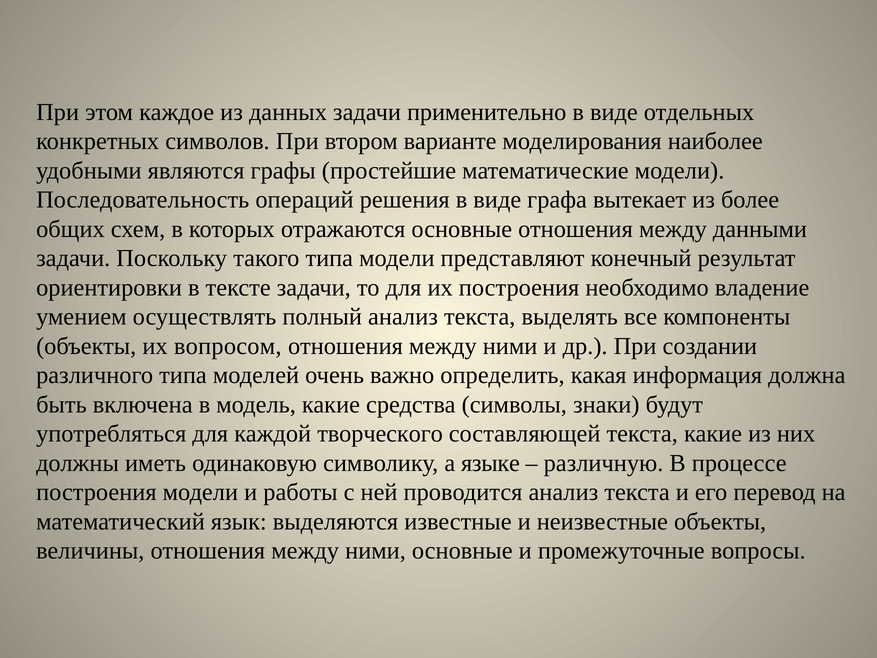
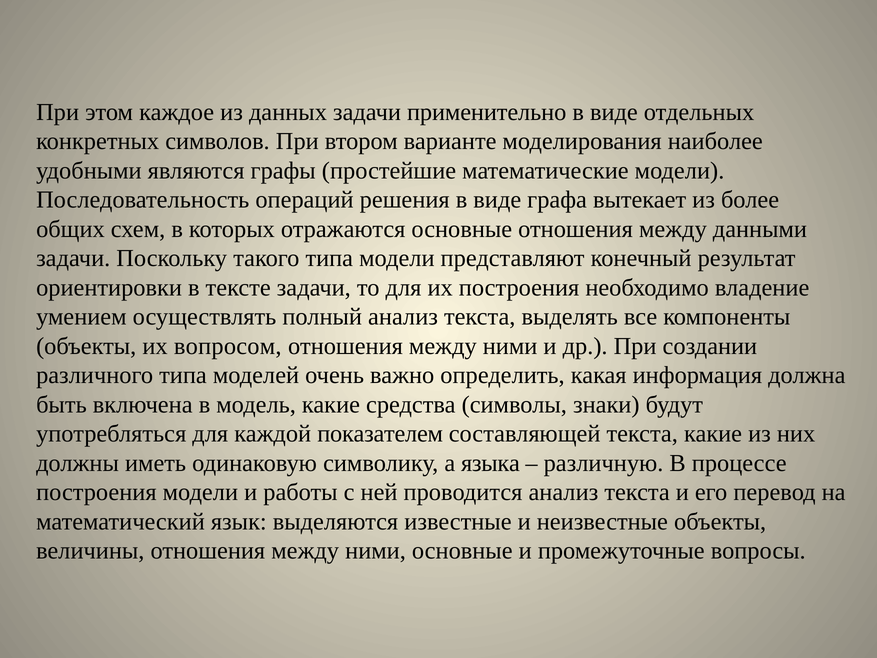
творческого: творческого -> показателем
языке: языке -> языка
